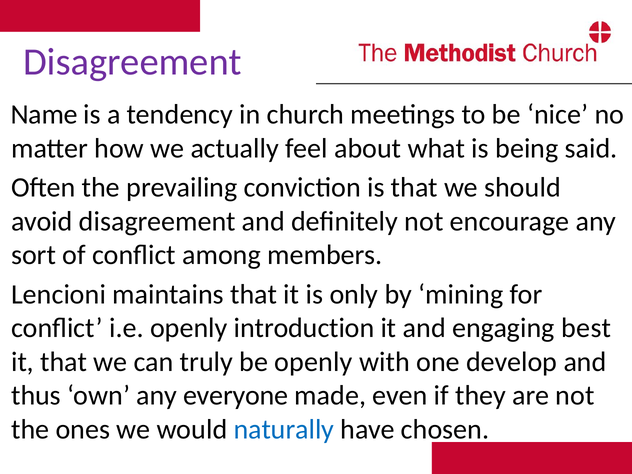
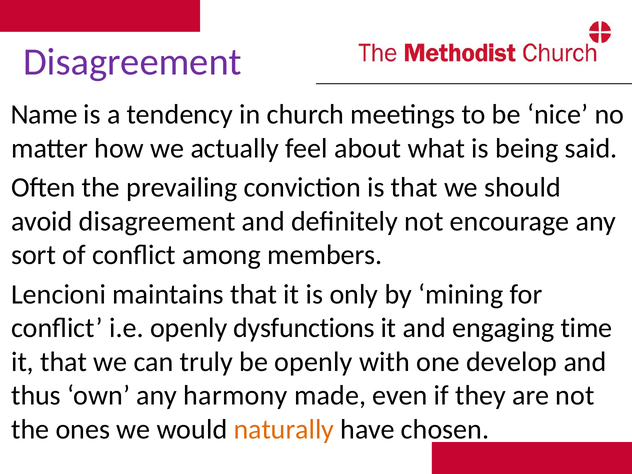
introduction: introduction -> dysfunctions
best: best -> time
everyone: everyone -> harmony
naturally colour: blue -> orange
